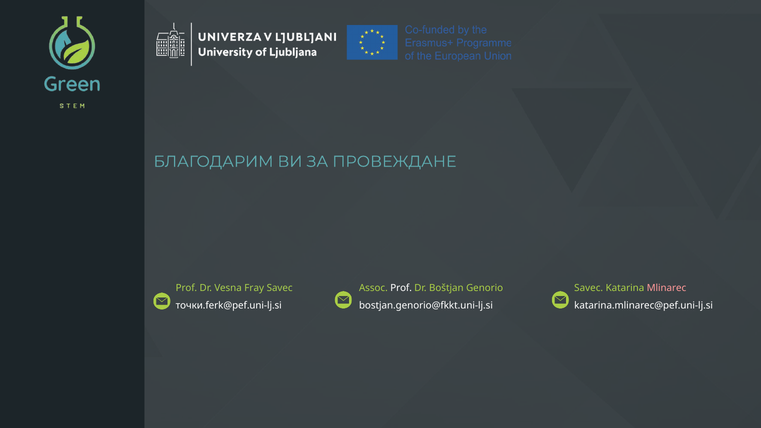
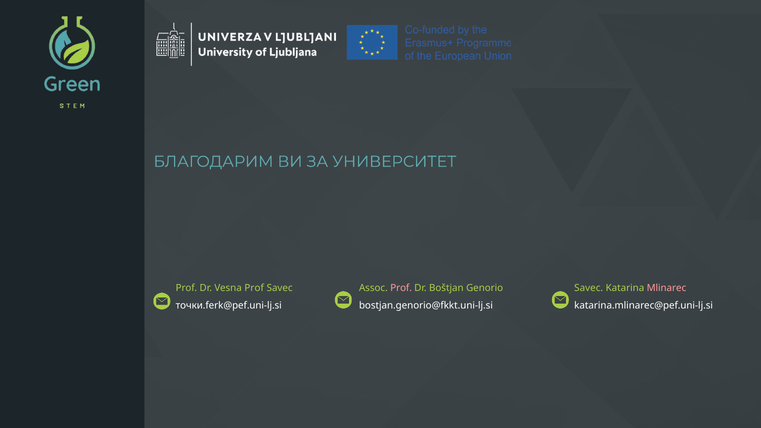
ПРОВЕЖДАНЕ: ПРОВЕЖДАНЕ -> УНИВЕРСИТЕТ
Vesna Fray: Fray -> Prof
Prof at (401, 288) colour: white -> pink
